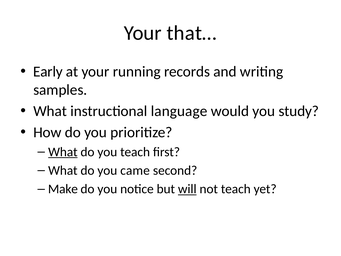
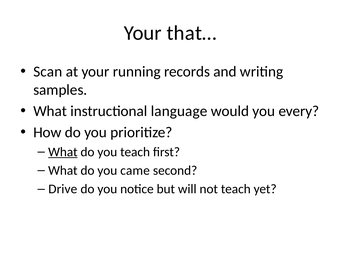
Early: Early -> Scan
study: study -> every
Make: Make -> Drive
will underline: present -> none
